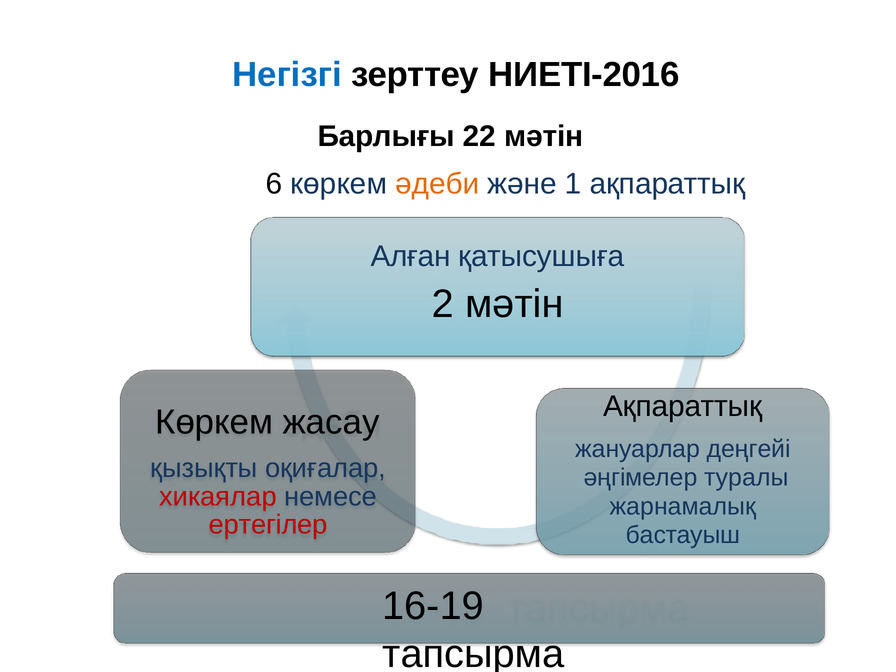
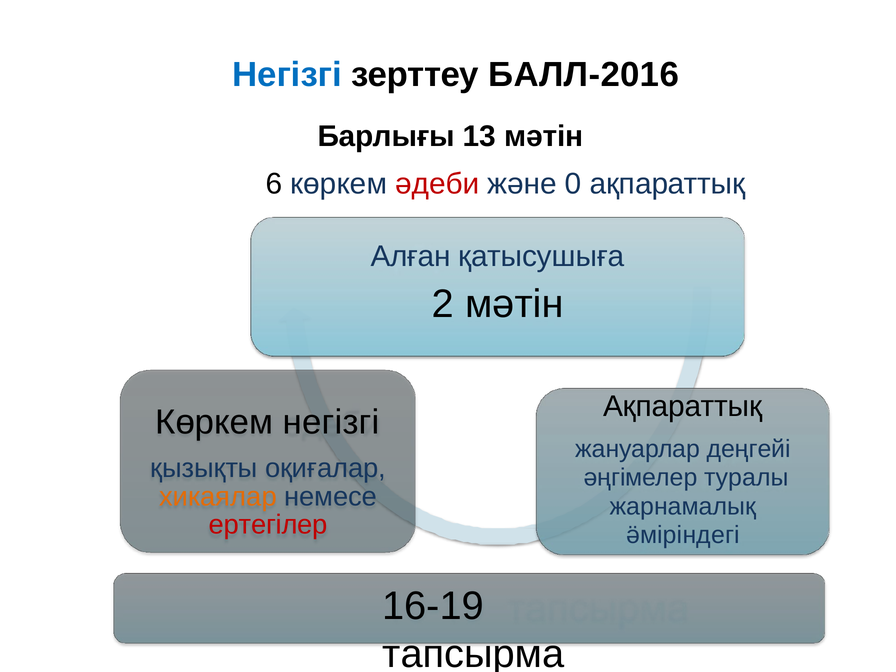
НИЕТІ-2016: НИЕТІ-2016 -> БАЛЛ-2016
22: 22 -> 13
әдеби colour: orange -> red
1: 1 -> 0
Көркем жасау: жасау -> негізгі
хикаялар colour: red -> orange
бастауыш: бастауыш -> ӛміріндегі
